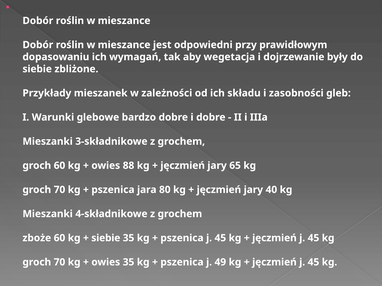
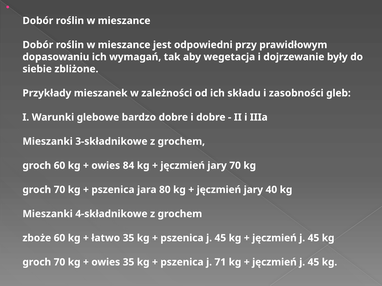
88: 88 -> 84
jary 65: 65 -> 70
siebie at (106, 238): siebie -> łatwo
49: 49 -> 71
